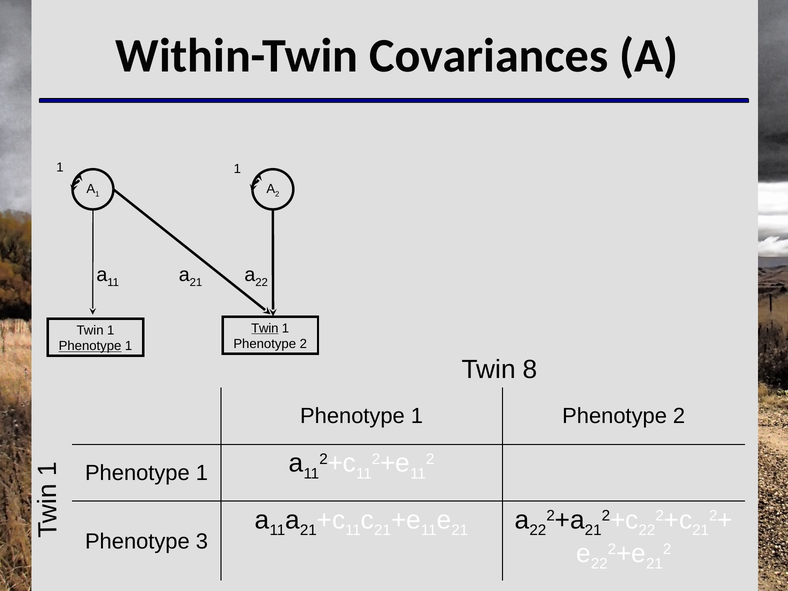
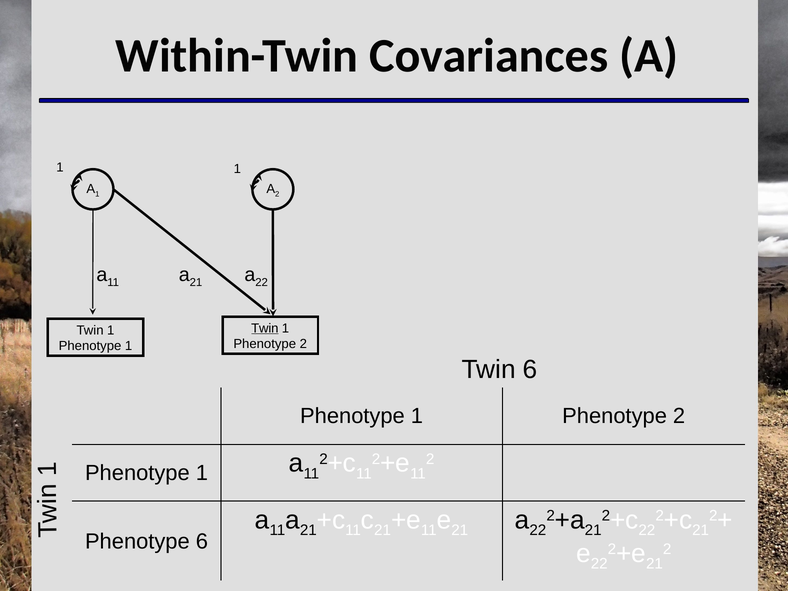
Phenotype at (90, 346) underline: present -> none
Twin 8: 8 -> 6
Phenotype 3: 3 -> 6
